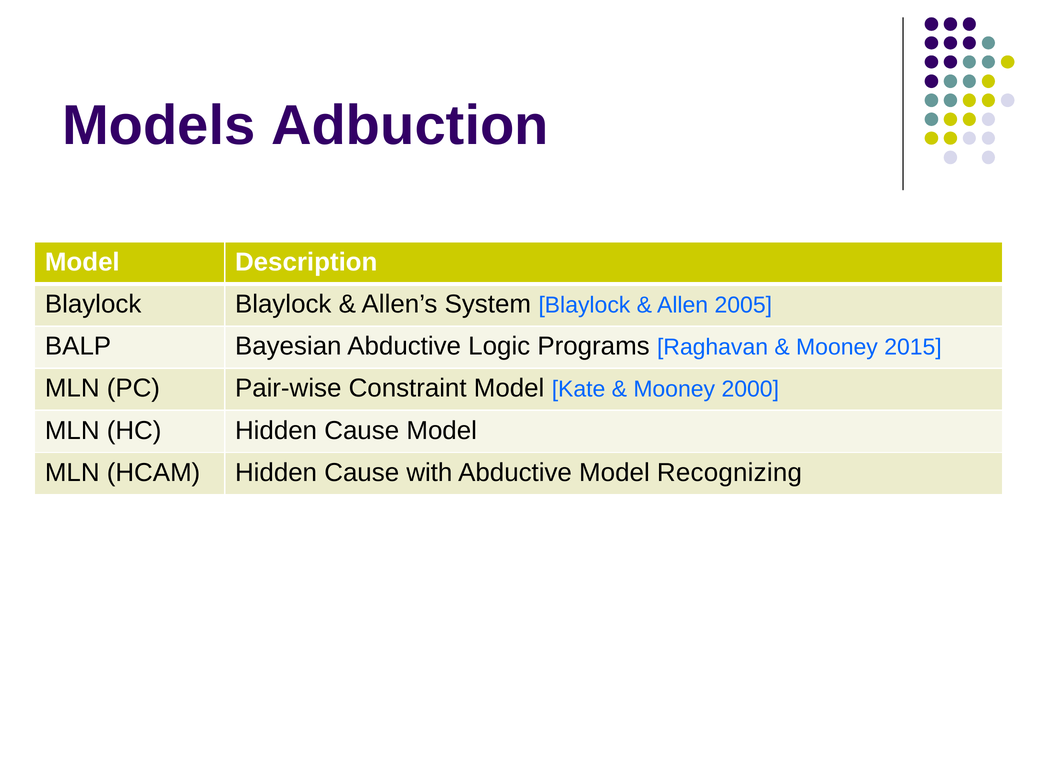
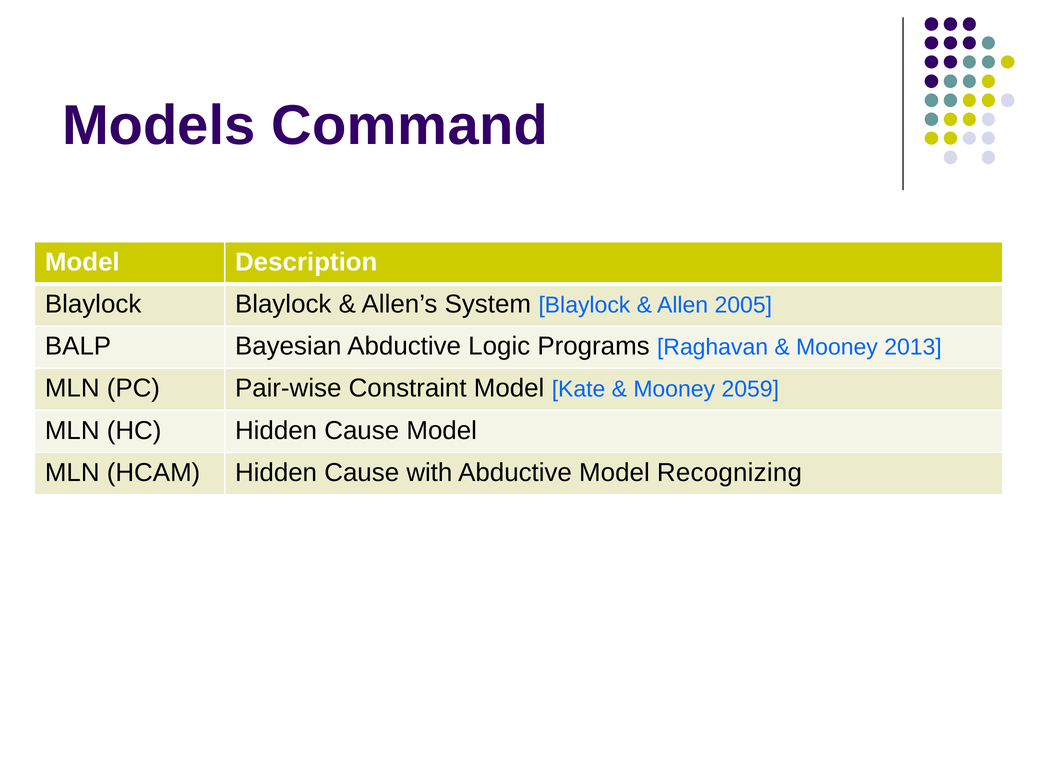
Adbuction: Adbuction -> Command
2015: 2015 -> 2013
2000: 2000 -> 2059
